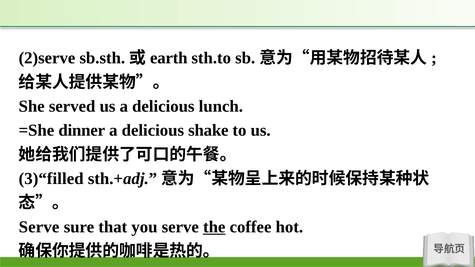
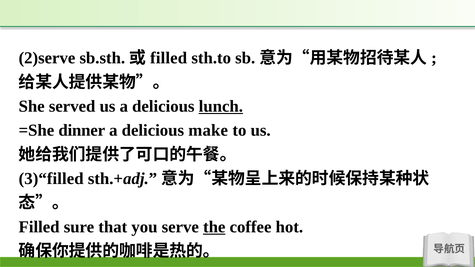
earth at (169, 58): earth -> filled
lunch underline: none -> present
shake: shake -> make
Serve at (39, 227): Serve -> Filled
